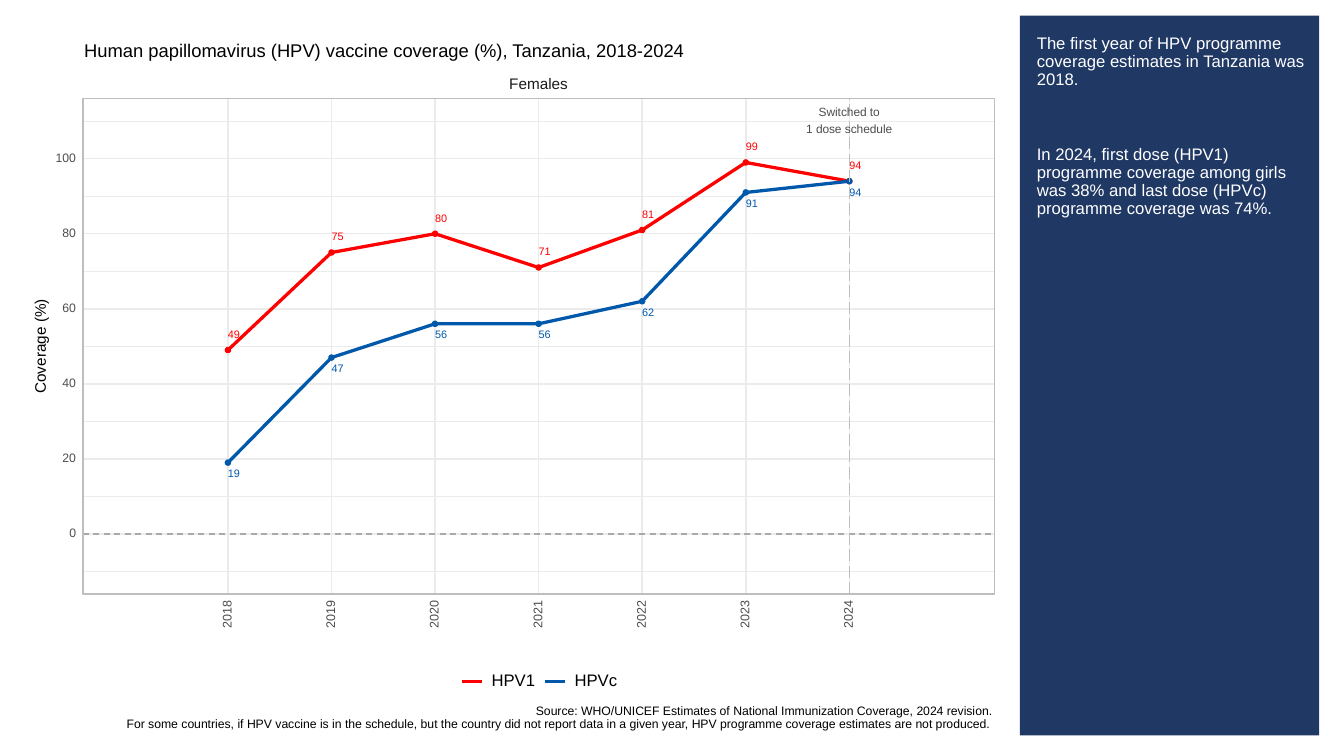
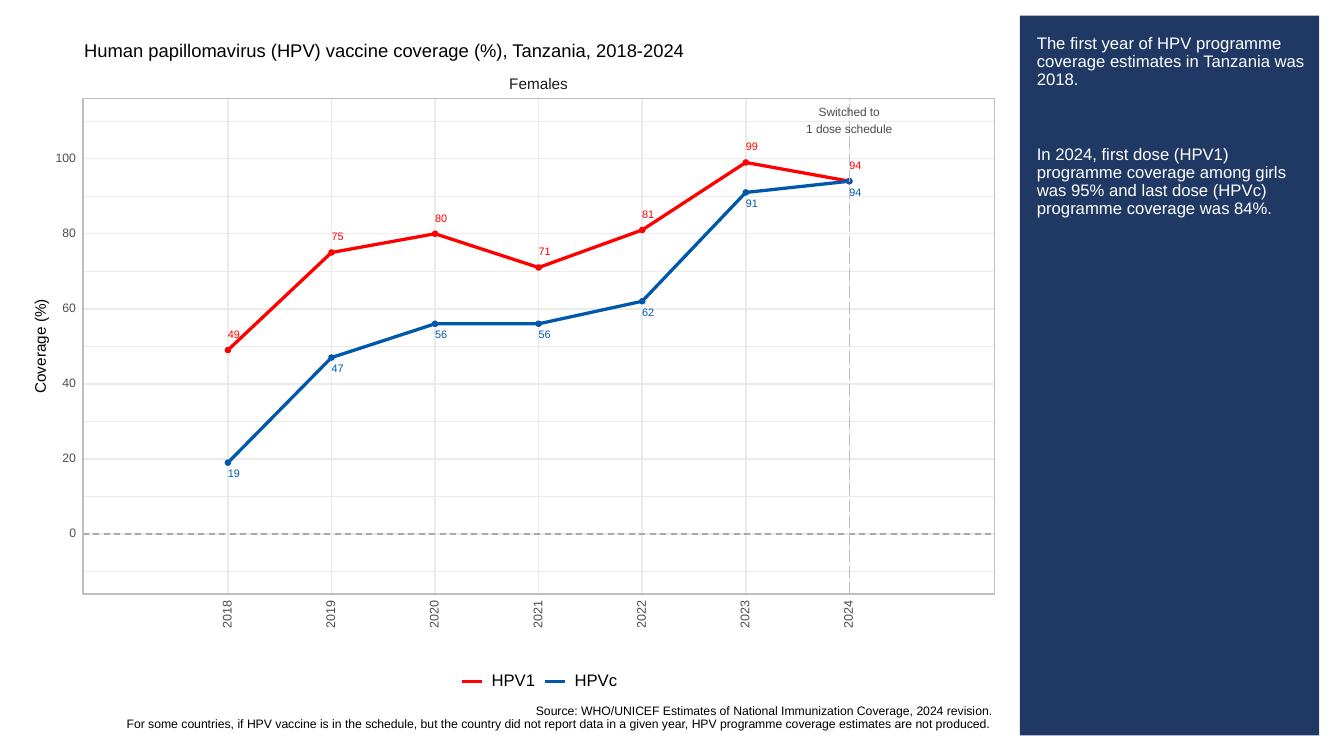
38%: 38% -> 95%
74%: 74% -> 84%
